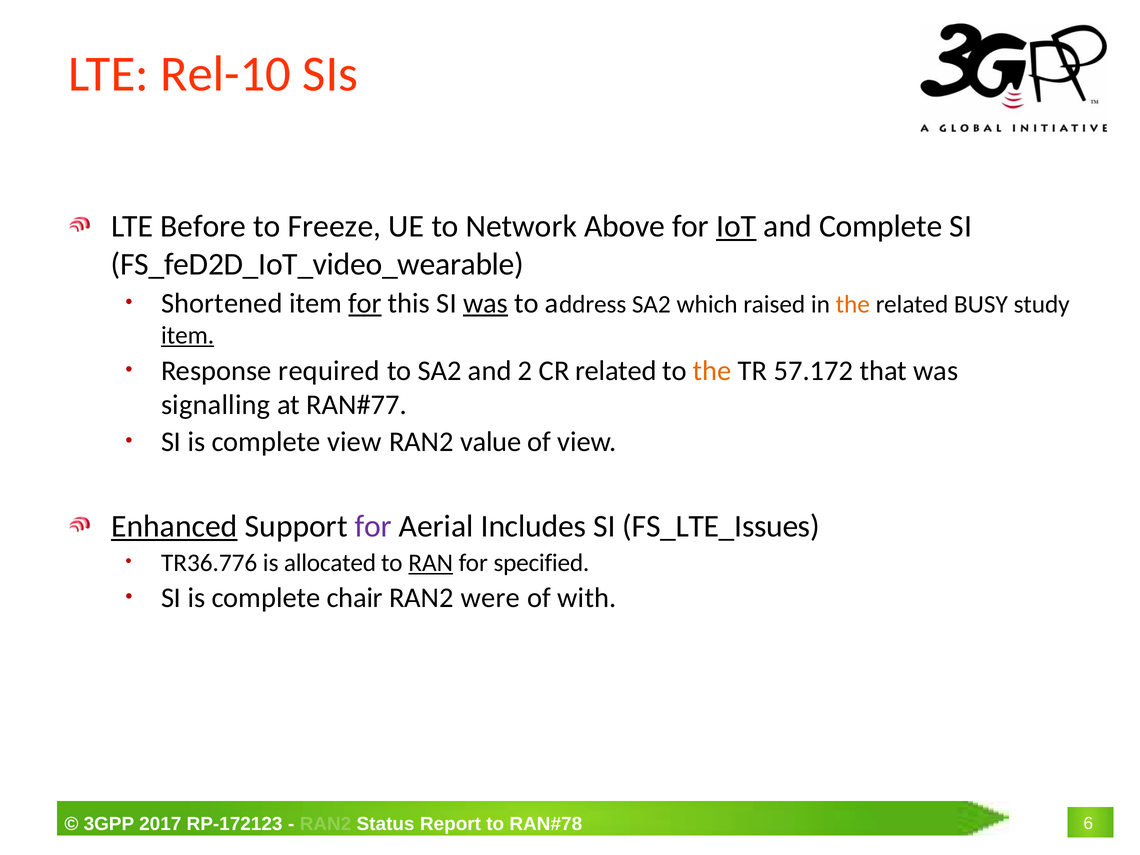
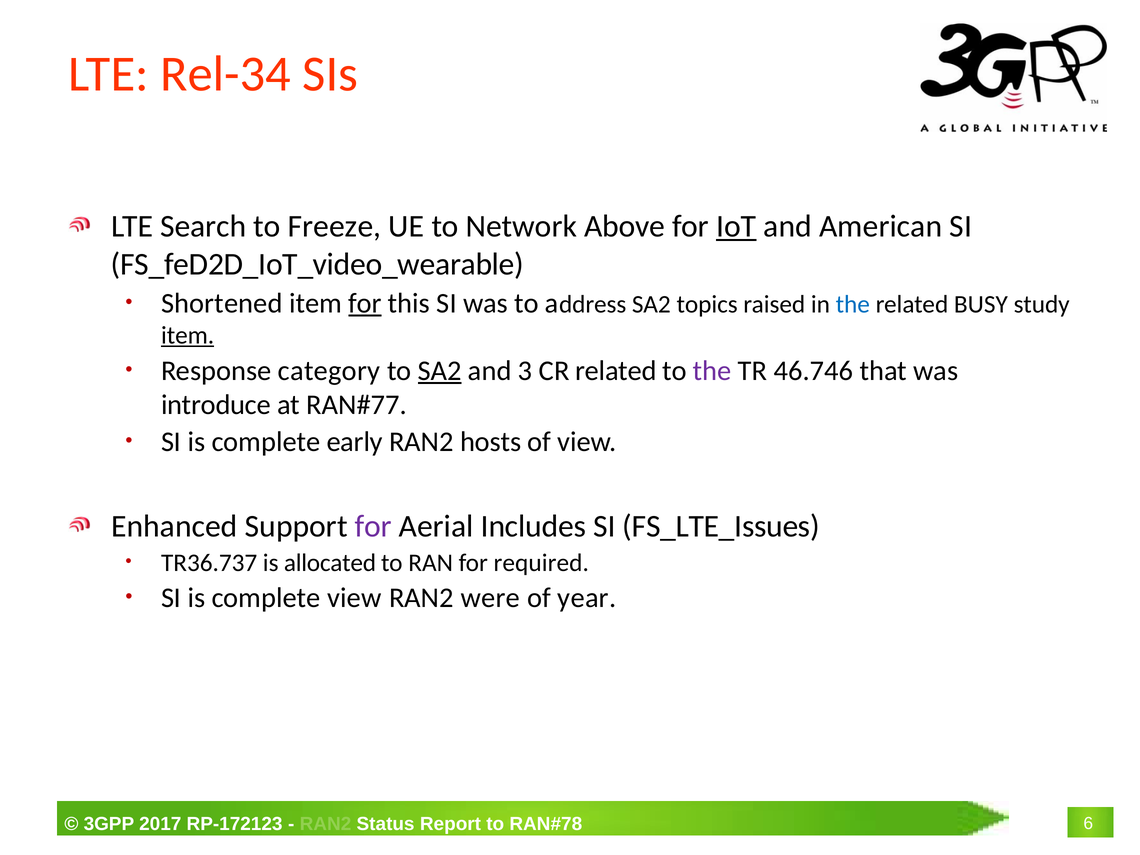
Rel-10: Rel-10 -> Rel-34
Before: Before -> Search
and Complete: Complete -> American
was at (486, 303) underline: present -> none
which: which -> topics
the at (853, 304) colour: orange -> blue
required: required -> category
SA2 at (440, 371) underline: none -> present
2: 2 -> 3
the at (712, 371) colour: orange -> purple
57.172: 57.172 -> 46.746
signalling: signalling -> introduce
complete view: view -> early
value: value -> hosts
Enhanced underline: present -> none
TR36.776: TR36.776 -> TR36.737
RAN underline: present -> none
specified: specified -> required
complete chair: chair -> view
with: with -> year
